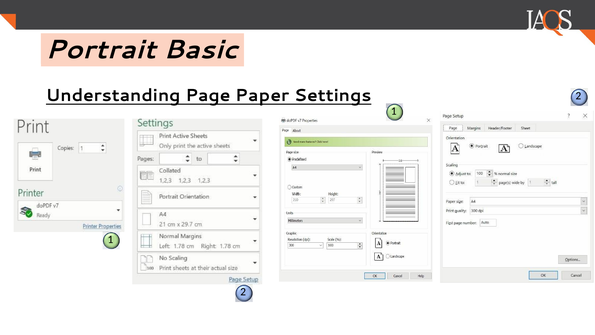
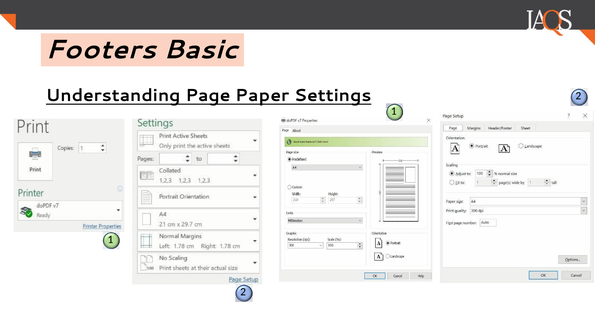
Portrait: Portrait -> Footers
